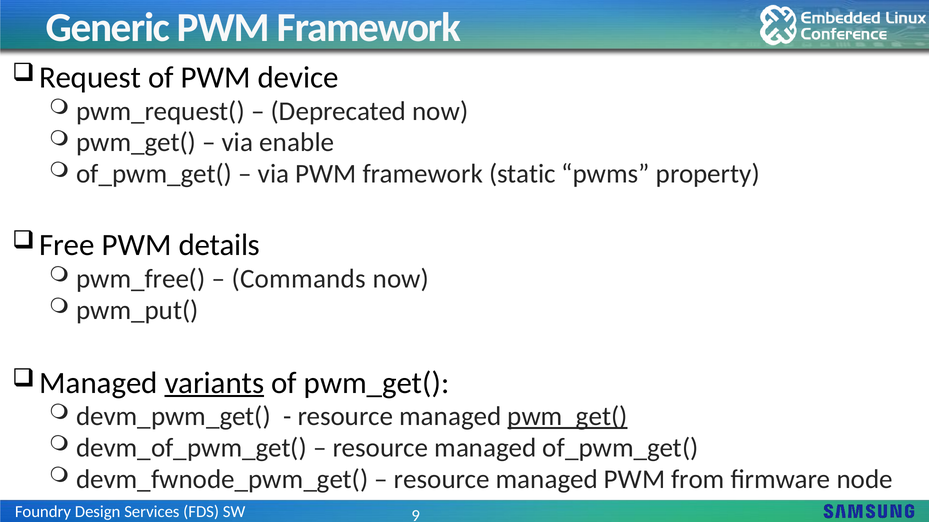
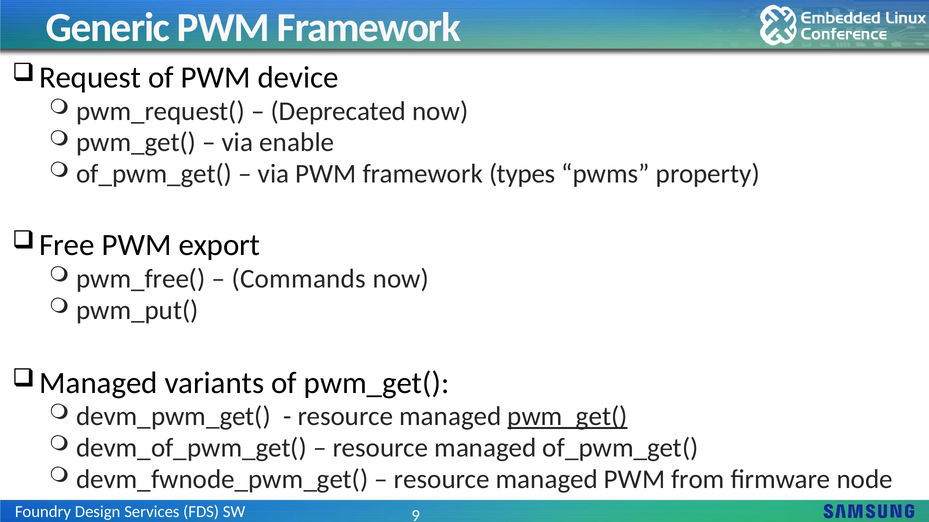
static: static -> types
details: details -> export
variants underline: present -> none
